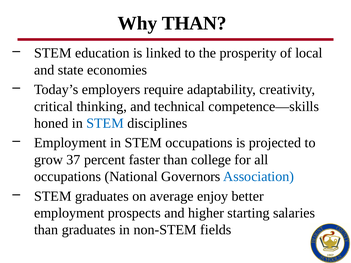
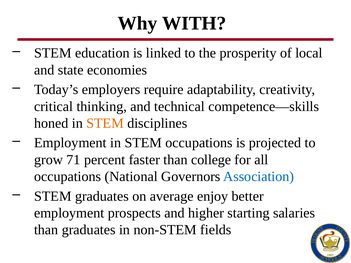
Why THAN: THAN -> WITH
STEM at (105, 123) colour: blue -> orange
37: 37 -> 71
